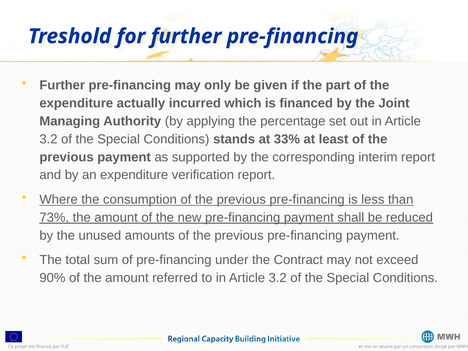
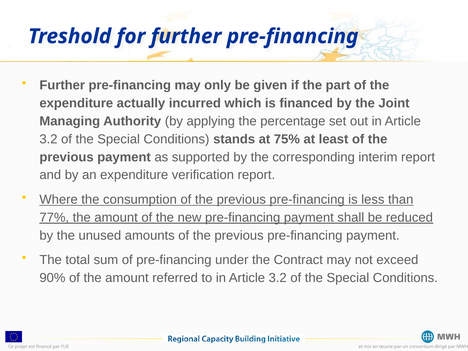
33%: 33% -> 75%
73%: 73% -> 77%
